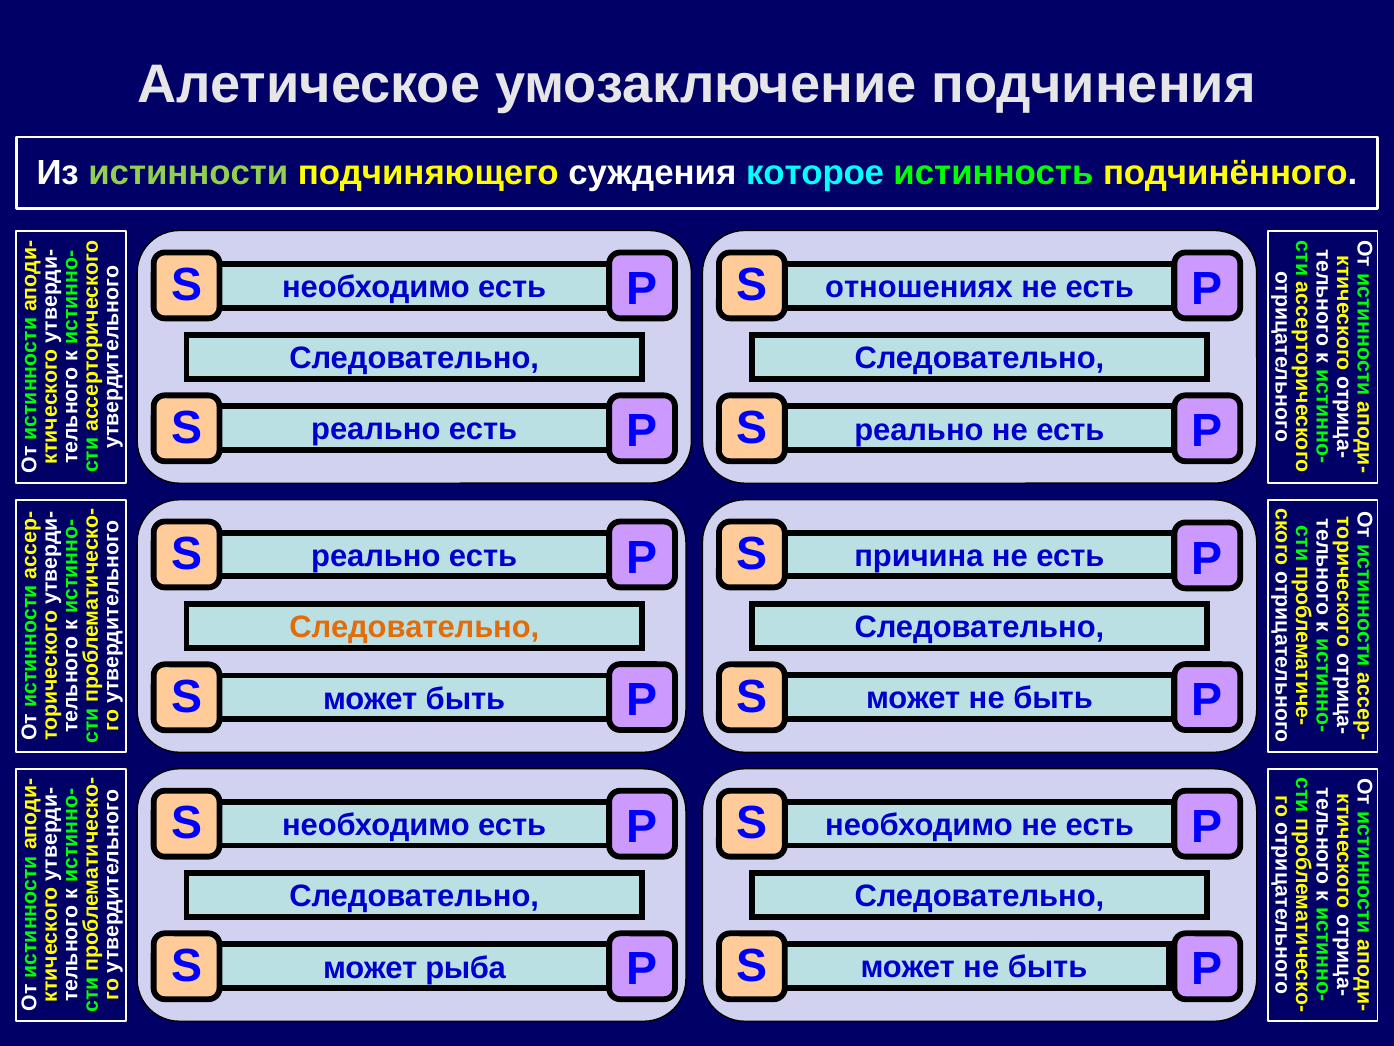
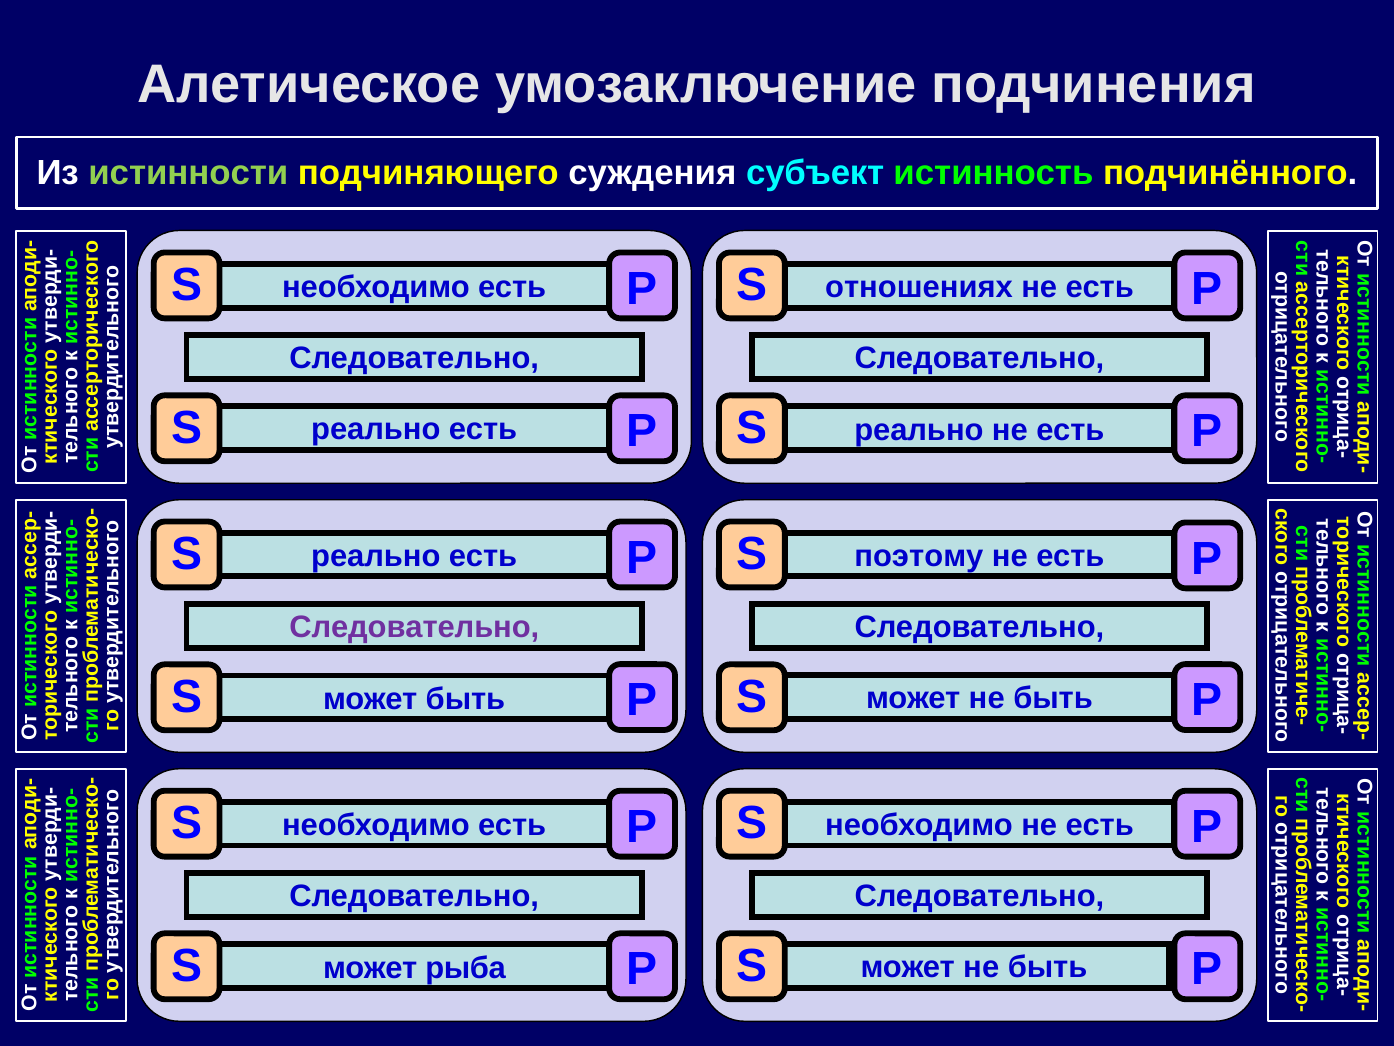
которое: которое -> субъект
причина: причина -> поэтому
Следовательно at (414, 627) colour: orange -> purple
